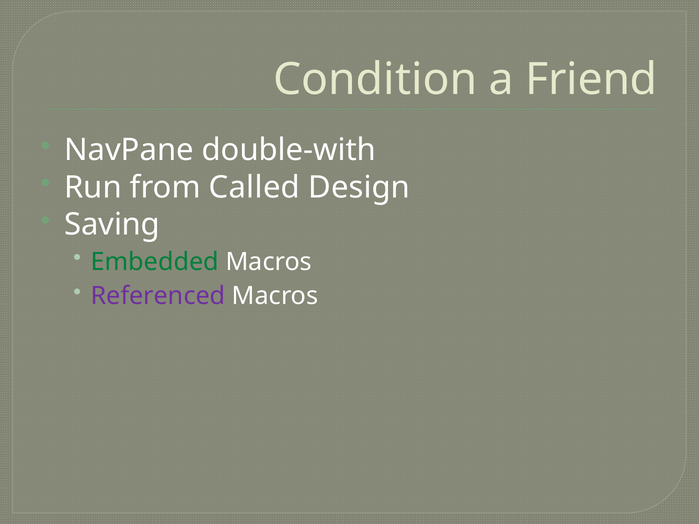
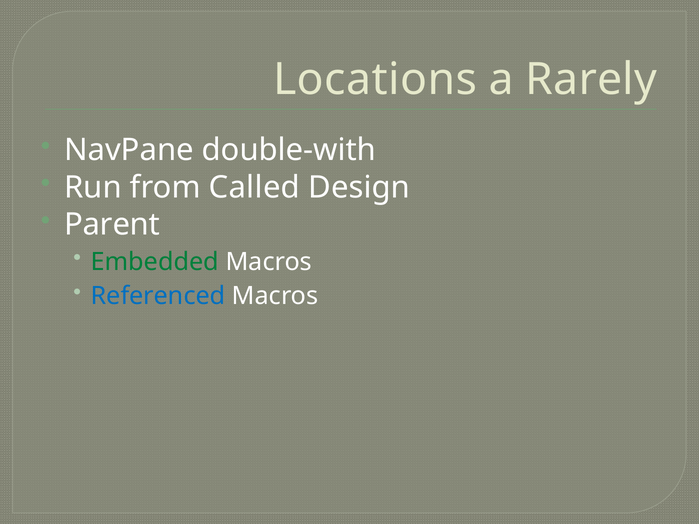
Condition: Condition -> Locations
Friend: Friend -> Rarely
Saving: Saving -> Parent
Referenced colour: purple -> blue
